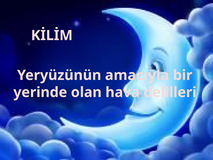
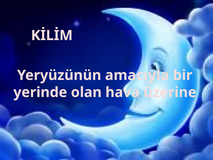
delilleri: delilleri -> üzerine
